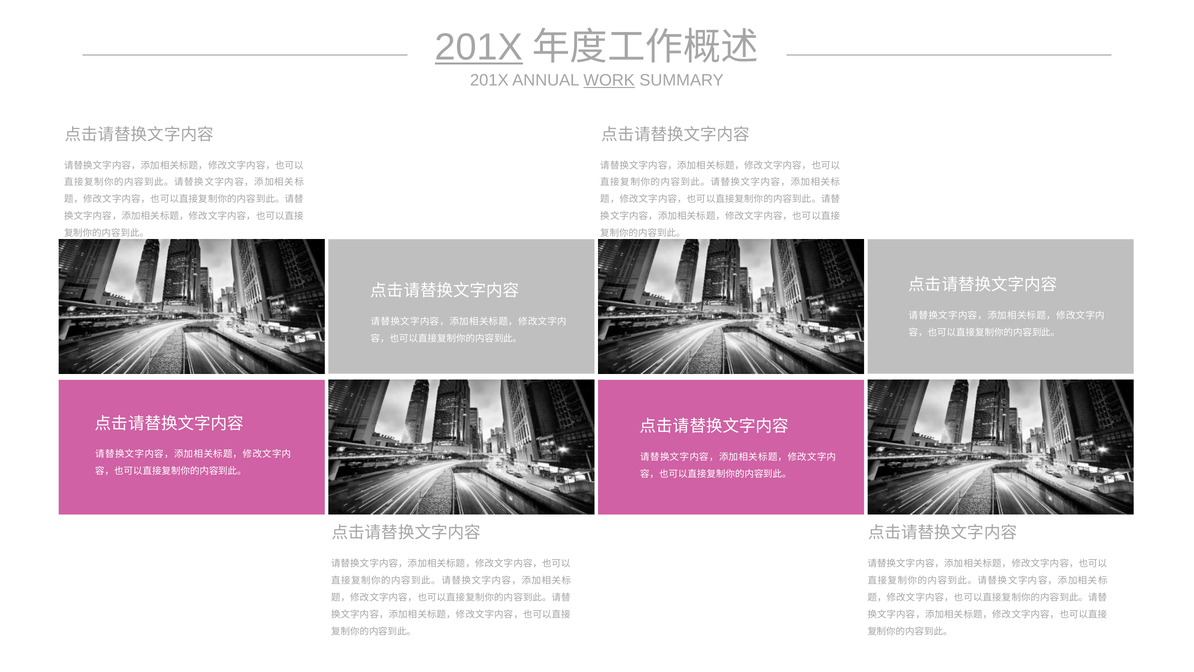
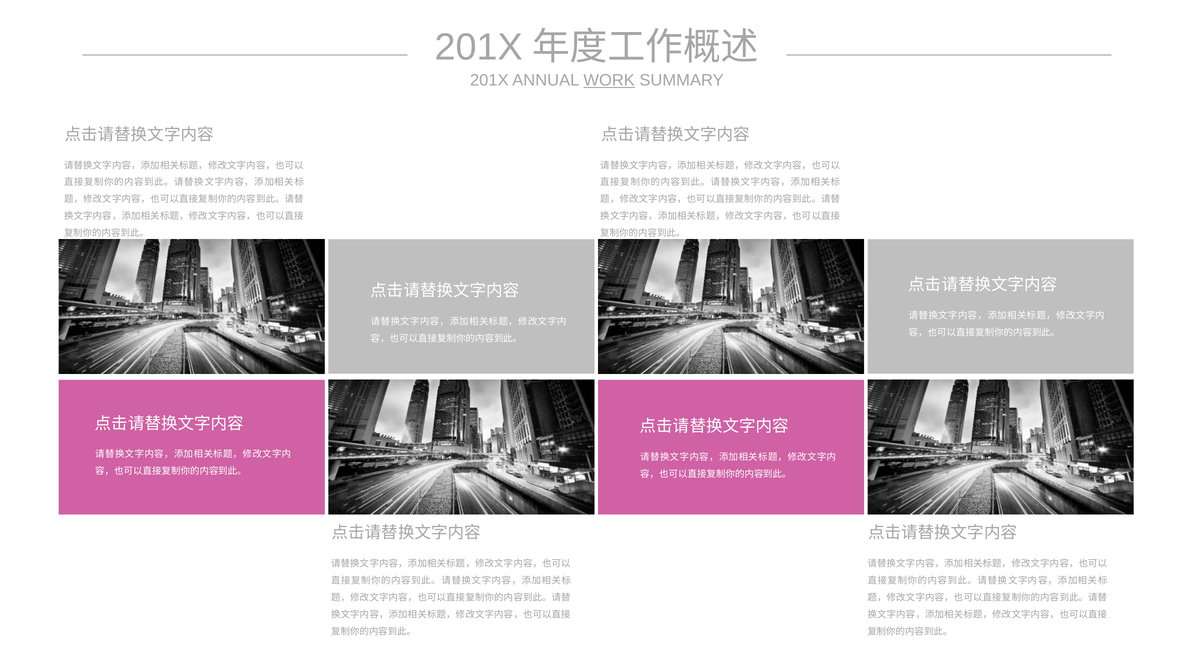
201X at (479, 47) underline: present -> none
